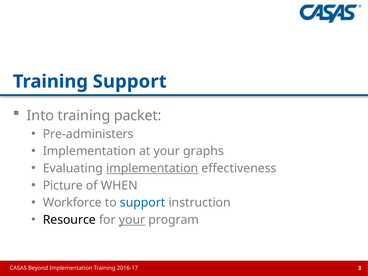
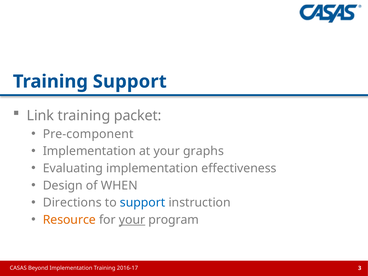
Into: Into -> Link
Pre-administers: Pre-administers -> Pre-component
implementation at (152, 168) underline: present -> none
Picture: Picture -> Design
Workforce: Workforce -> Directions
Resource colour: black -> orange
